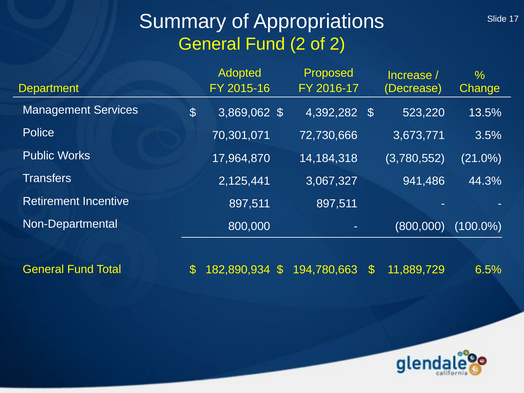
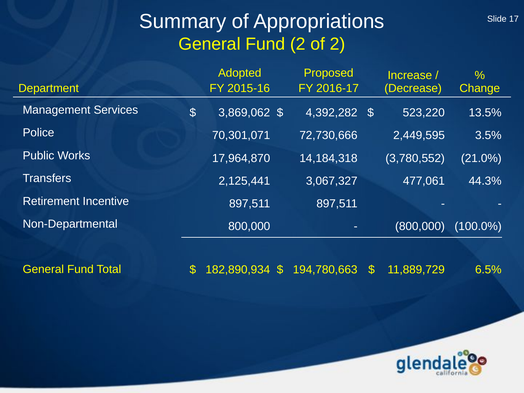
3,673,771: 3,673,771 -> 2,449,595
941,486: 941,486 -> 477,061
